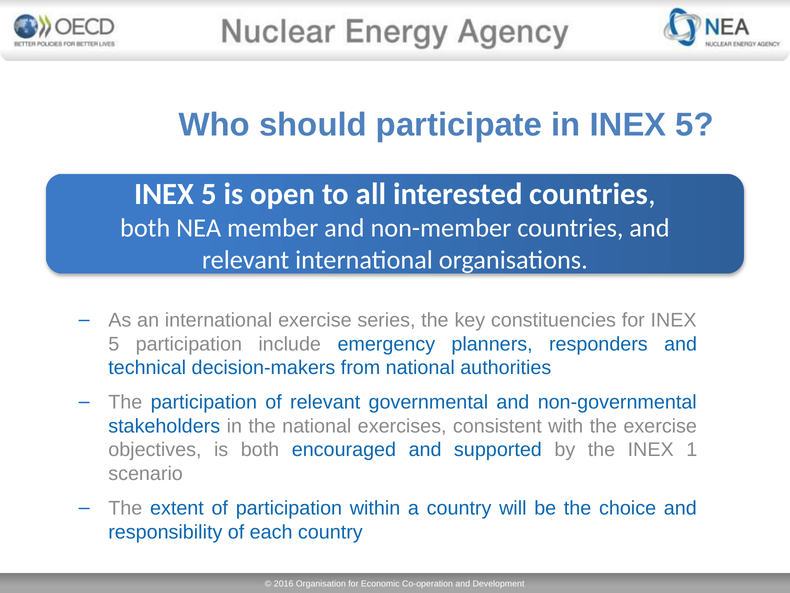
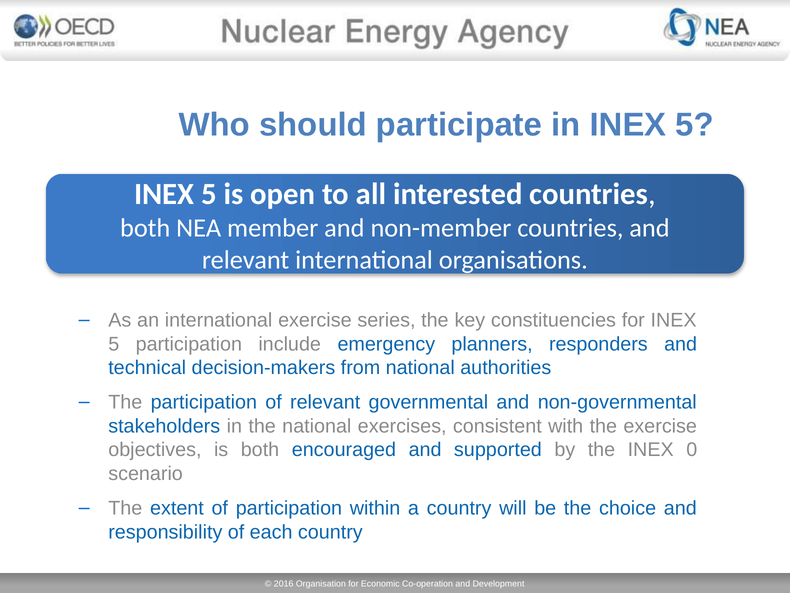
1: 1 -> 0
